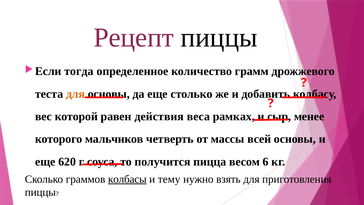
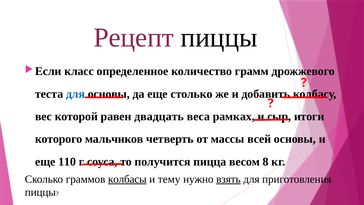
тогда: тогда -> класс
для at (76, 94) colour: orange -> blue
действия: действия -> двадцать
менее: менее -> итоги
620: 620 -> 110
6: 6 -> 8
взять underline: none -> present
